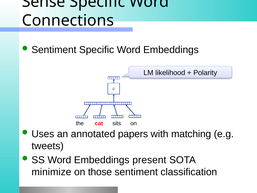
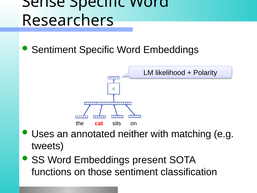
Connections: Connections -> Researchers
papers: papers -> neither
minimize: minimize -> functions
